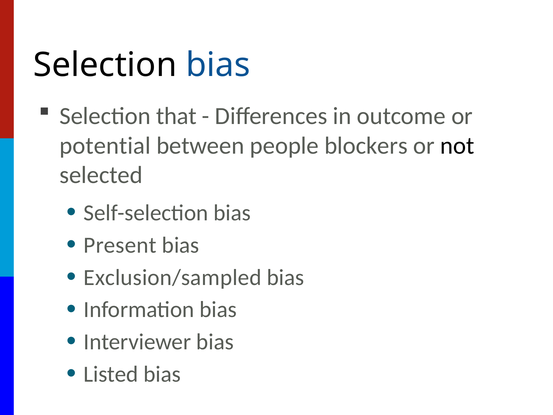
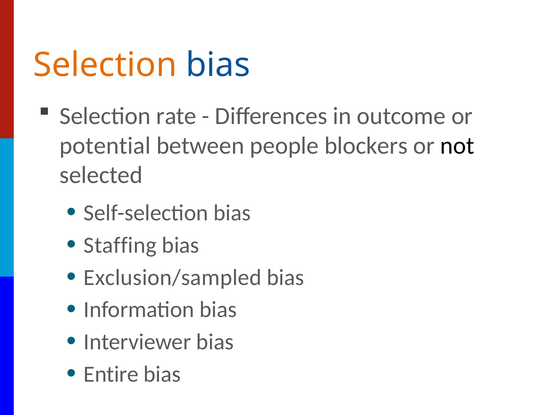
Selection at (105, 65) colour: black -> orange
that: that -> rate
Present: Present -> Staffing
Listed: Listed -> Entire
